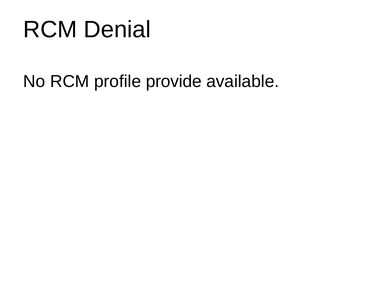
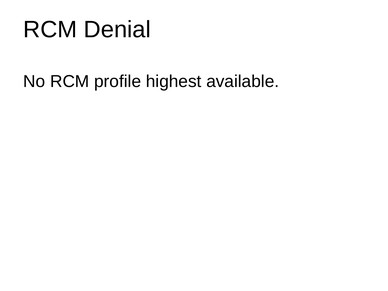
provide: provide -> highest
